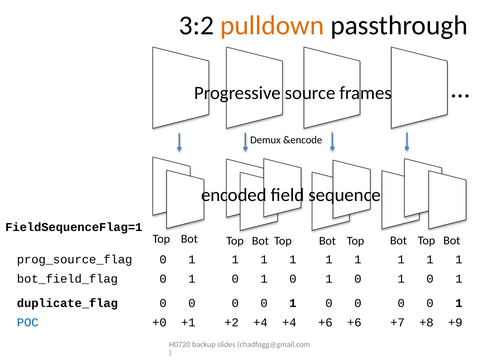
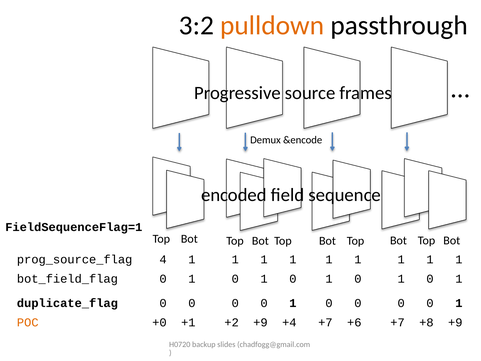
0 at (163, 259): 0 -> 4
POC colour: blue -> orange
+2 +4: +4 -> +9
+4 +6: +6 -> +7
